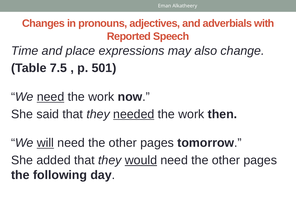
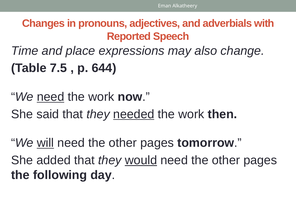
501: 501 -> 644
